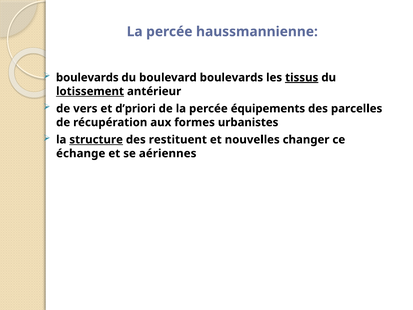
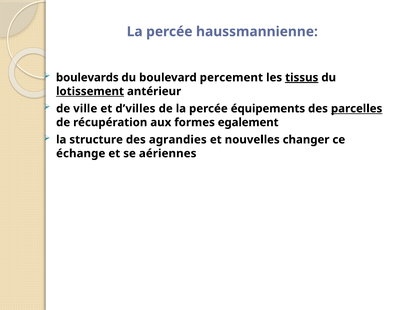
boulevard boulevards: boulevards -> percement
vers: vers -> ville
d’priori: d’priori -> d’villes
parcelles underline: none -> present
urbanistes: urbanistes -> egalement
structure underline: present -> none
restituent: restituent -> agrandies
